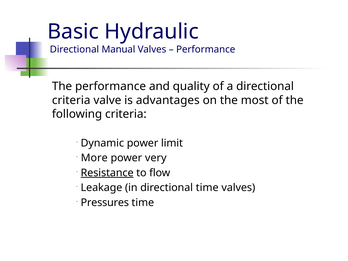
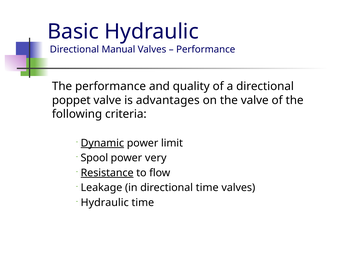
criteria at (71, 100): criteria -> poppet
the most: most -> valve
Dynamic underline: none -> present
More: More -> Spool
Pressures at (105, 203): Pressures -> Hydraulic
